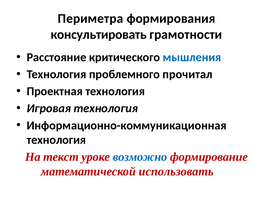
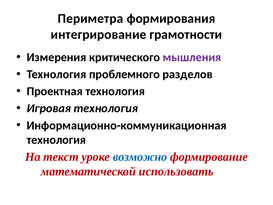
консультировать: консультировать -> интегрирование
Расстояние: Расстояние -> Измерения
мышления colour: blue -> purple
прочитал: прочитал -> разделов
